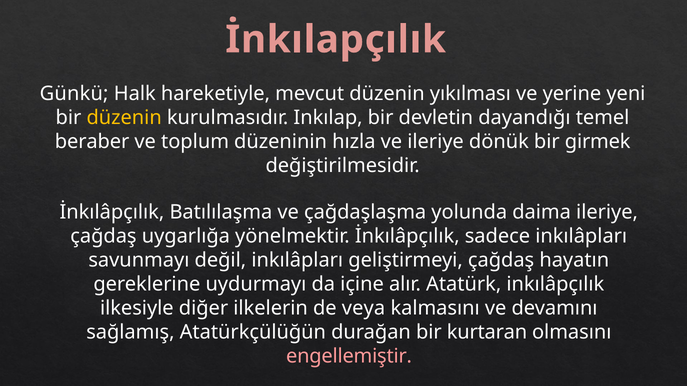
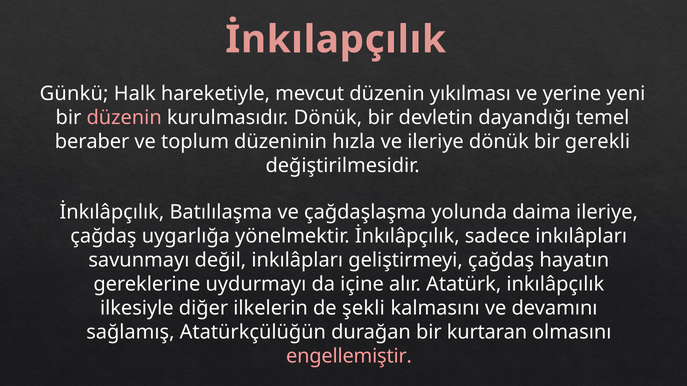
düzenin at (124, 118) colour: yellow -> pink
kurulmasıdır Inkılap: Inkılap -> Dönük
girmek: girmek -> gerekli
veya: veya -> şekli
